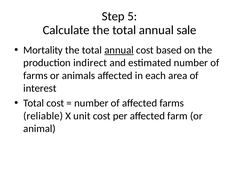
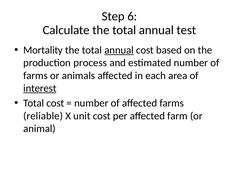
5: 5 -> 6
sale: sale -> test
indirect: indirect -> process
interest underline: none -> present
